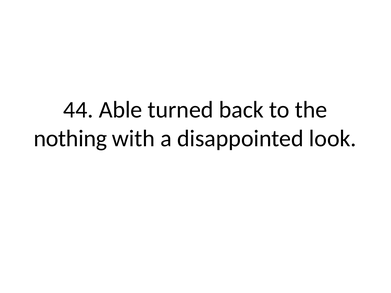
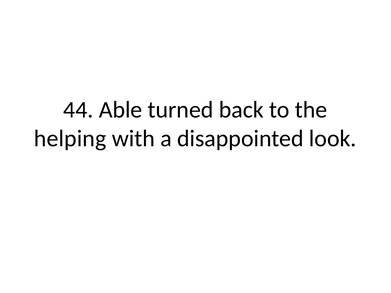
nothing: nothing -> helping
